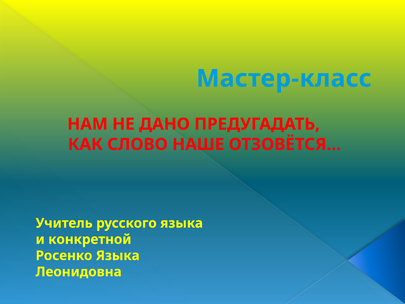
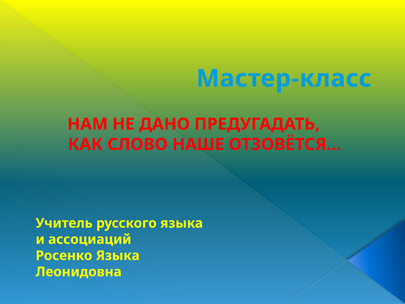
конкретной: конкретной -> ассоциаций
